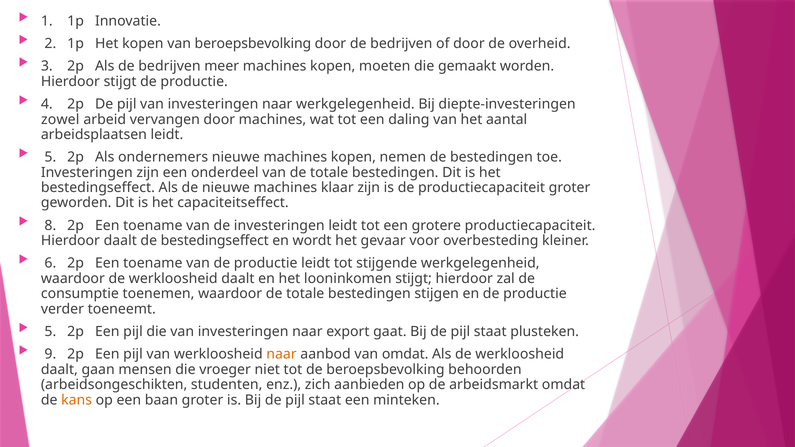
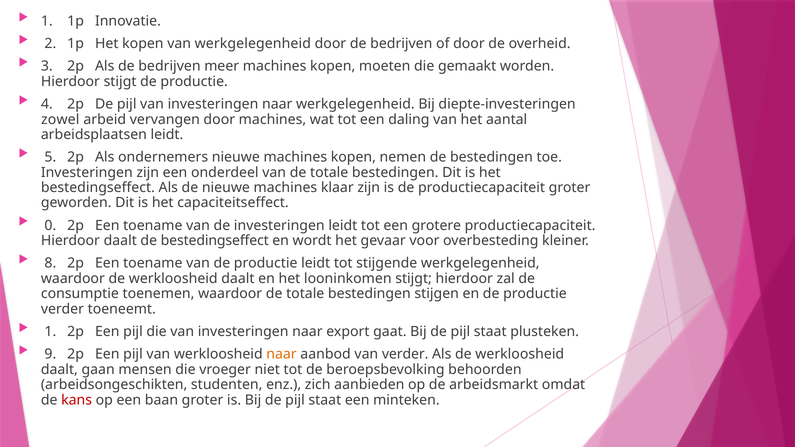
van beroepsbevolking: beroepsbevolking -> werkgelegenheid
8: 8 -> 0
6: 6 -> 8
5 at (50, 332): 5 -> 1
van omdat: omdat -> verder
kans colour: orange -> red
